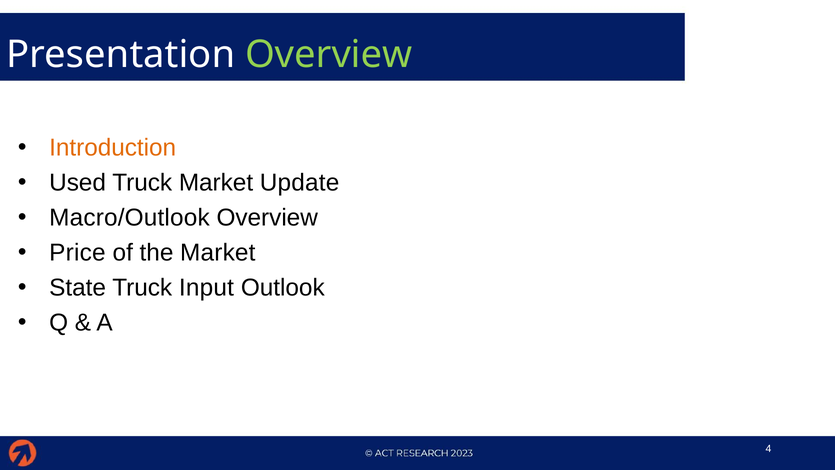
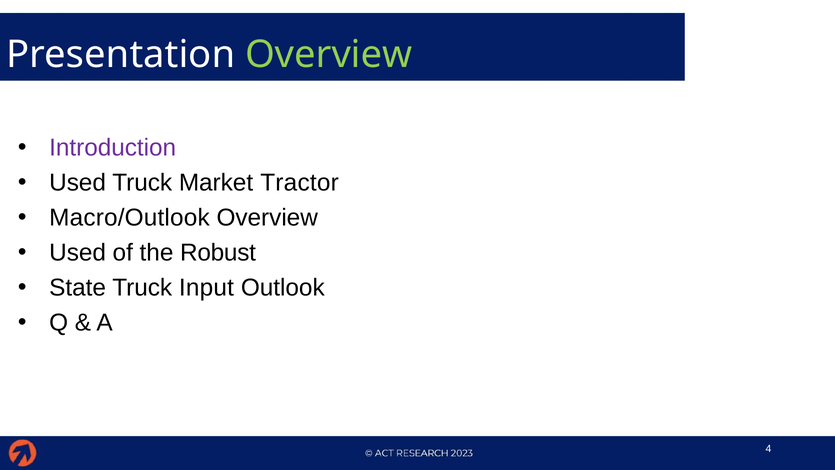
Introduction colour: orange -> purple
Update: Update -> Tractor
Price at (77, 253): Price -> Used
the Market: Market -> Robust
